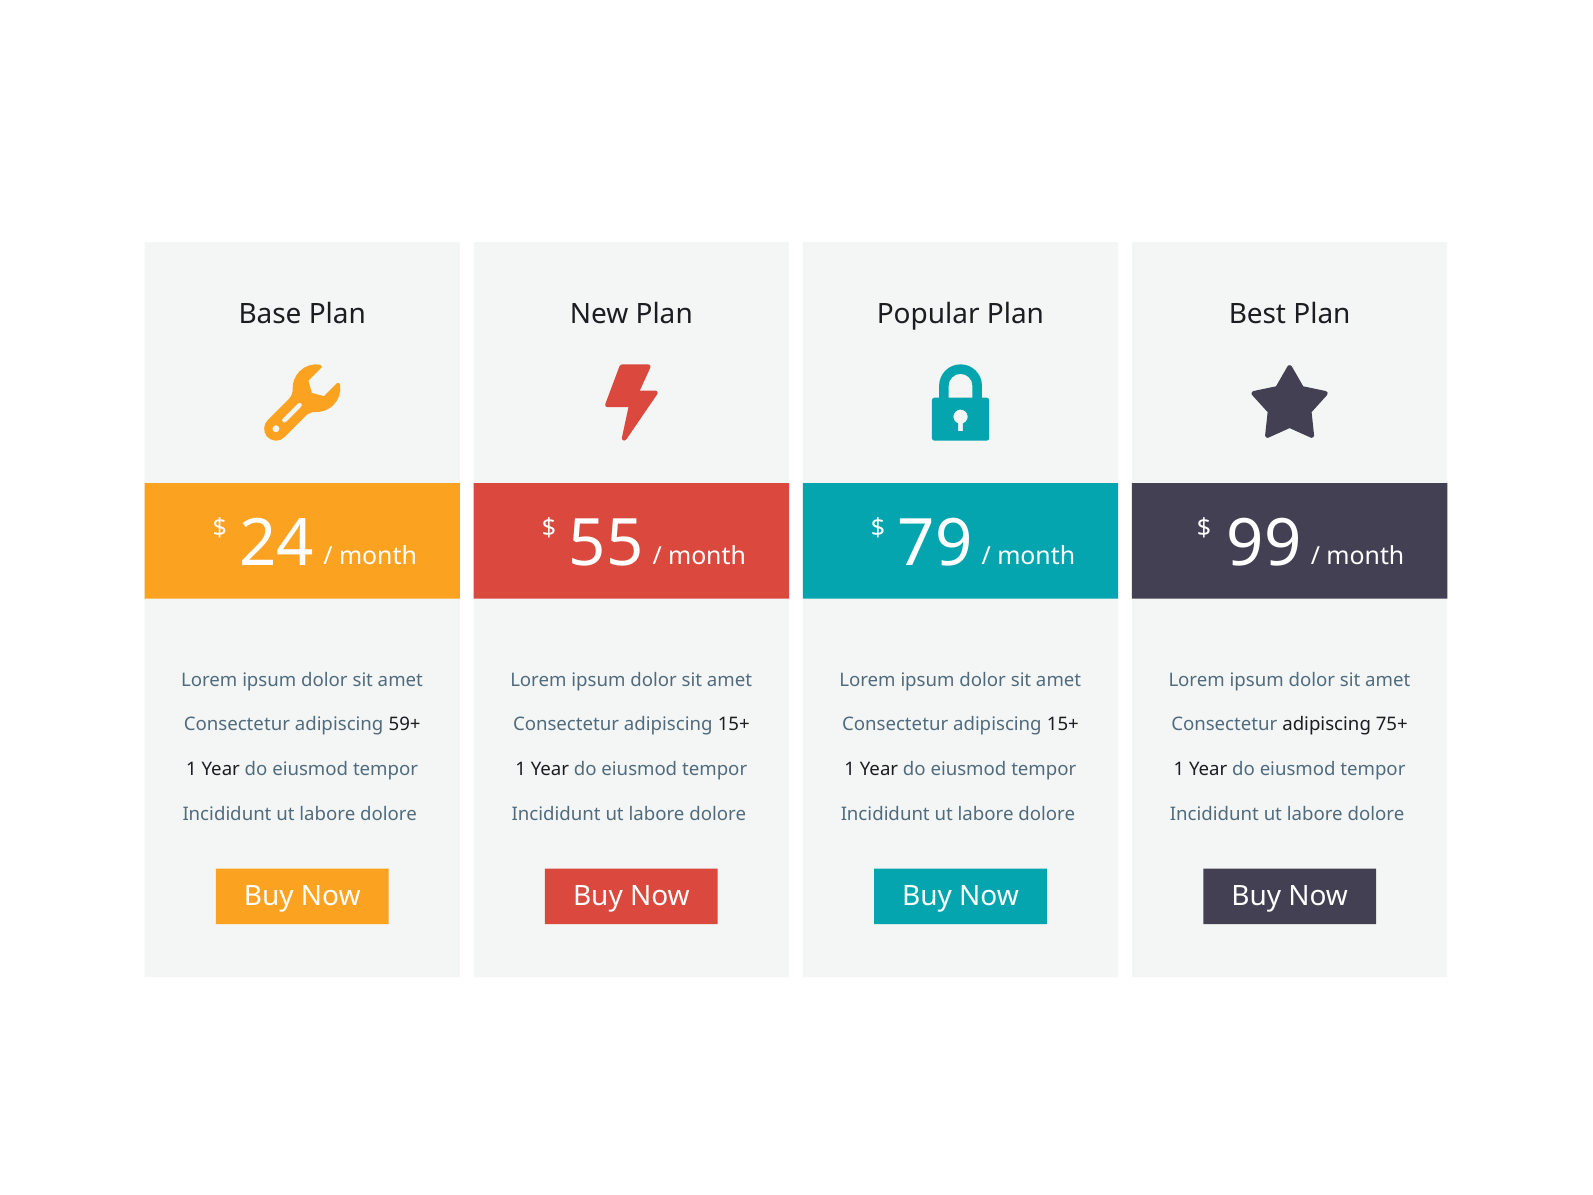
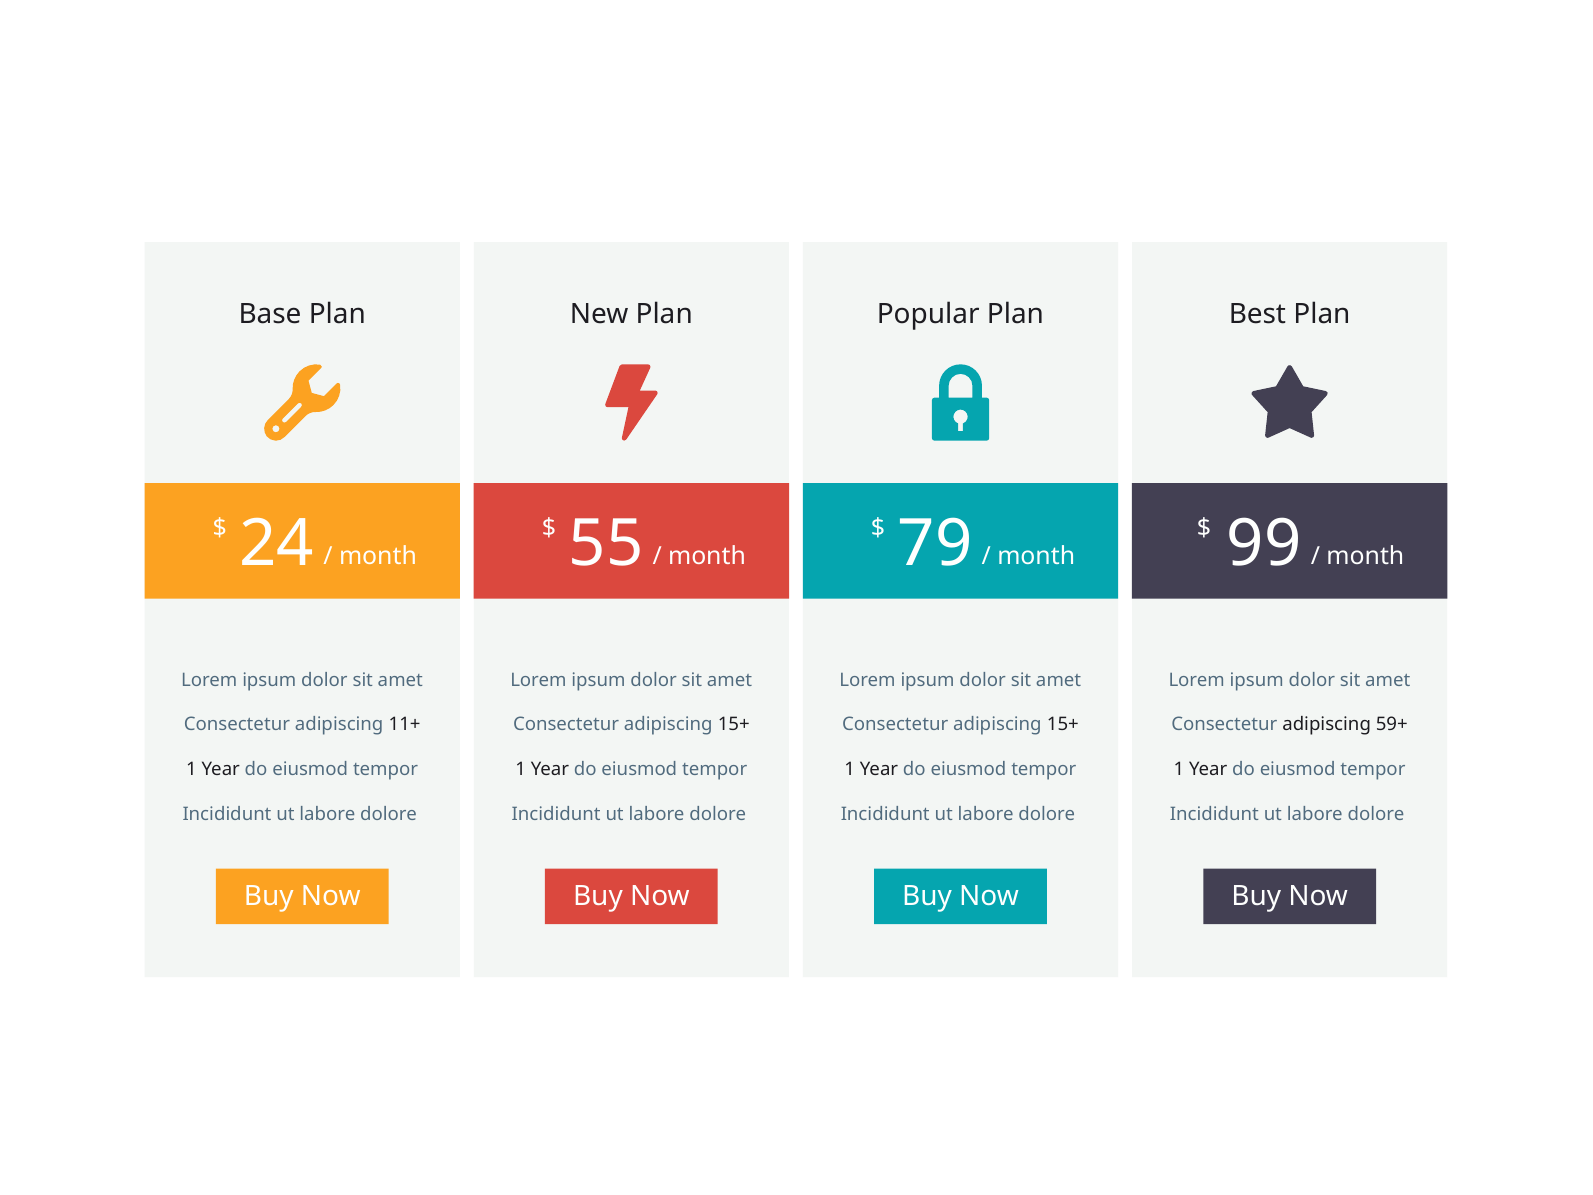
59+: 59+ -> 11+
75+: 75+ -> 59+
